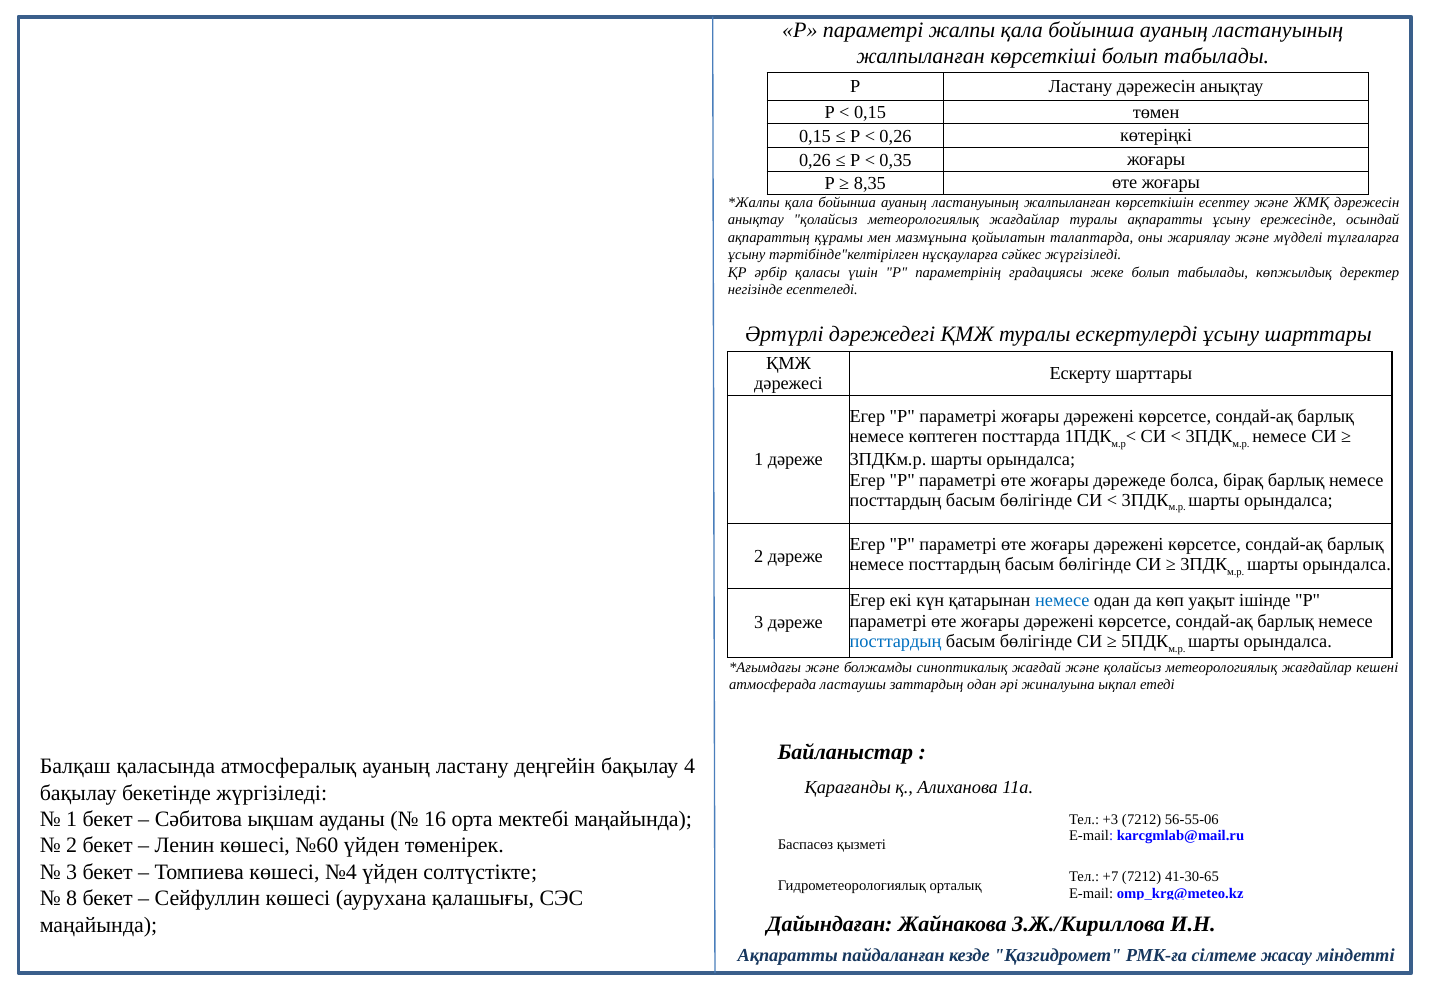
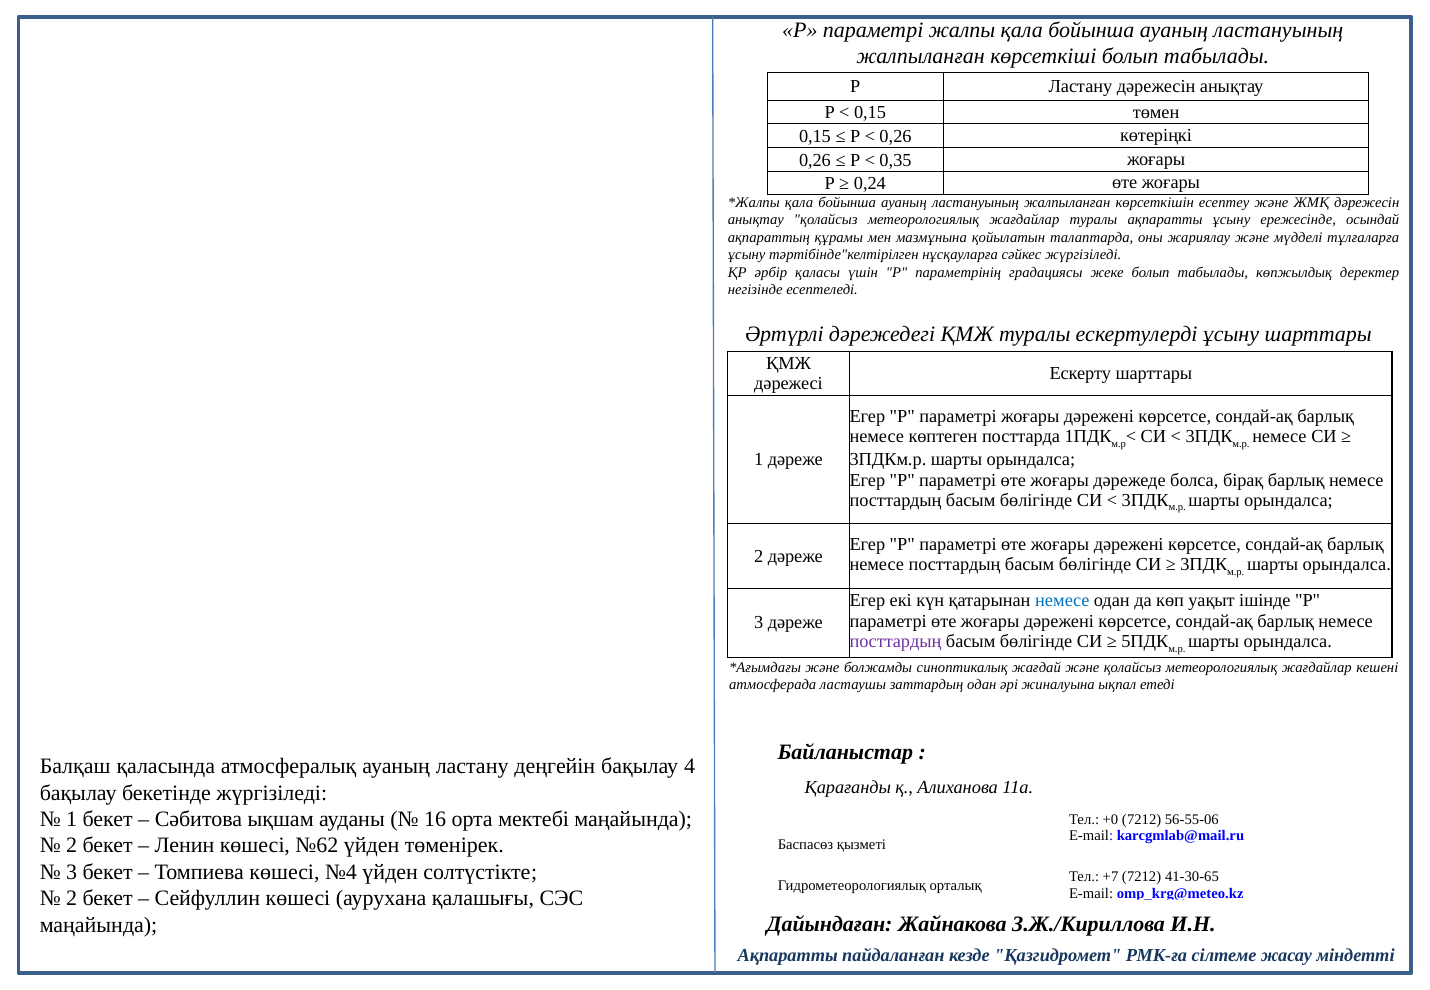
8,35: 8,35 -> 0,24
посттардың at (896, 641) colour: blue -> purple
+3: +3 -> +0
№60: №60 -> №62
8 at (72, 898): 8 -> 2
